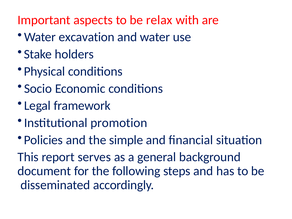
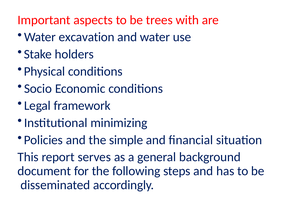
relax: relax -> trees
promotion: promotion -> minimizing
